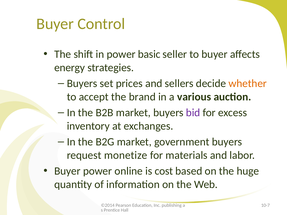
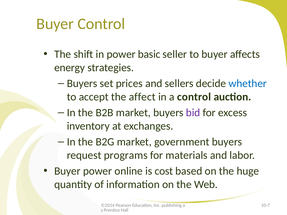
whether colour: orange -> blue
brand: brand -> affect
a various: various -> control
monetize: monetize -> programs
